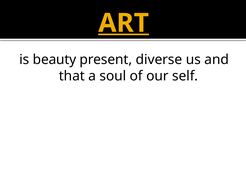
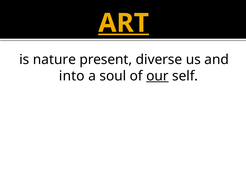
beauty: beauty -> nature
that: that -> into
our underline: none -> present
